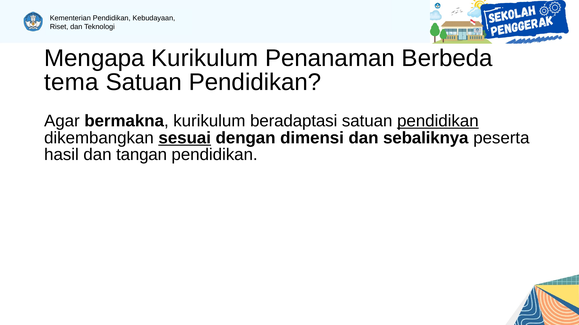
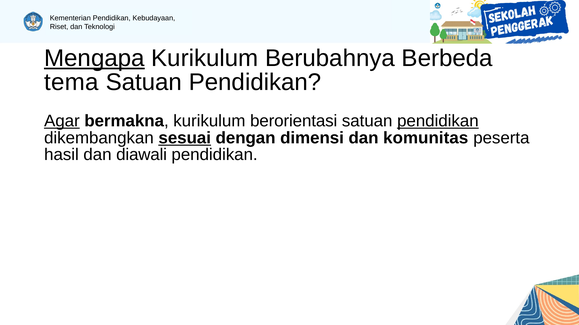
Mengapa underline: none -> present
Penanaman: Penanaman -> Berubahnya
Agar underline: none -> present
beradaptasi: beradaptasi -> berorientasi
sebaliknya: sebaliknya -> komunitas
tangan: tangan -> diawali
